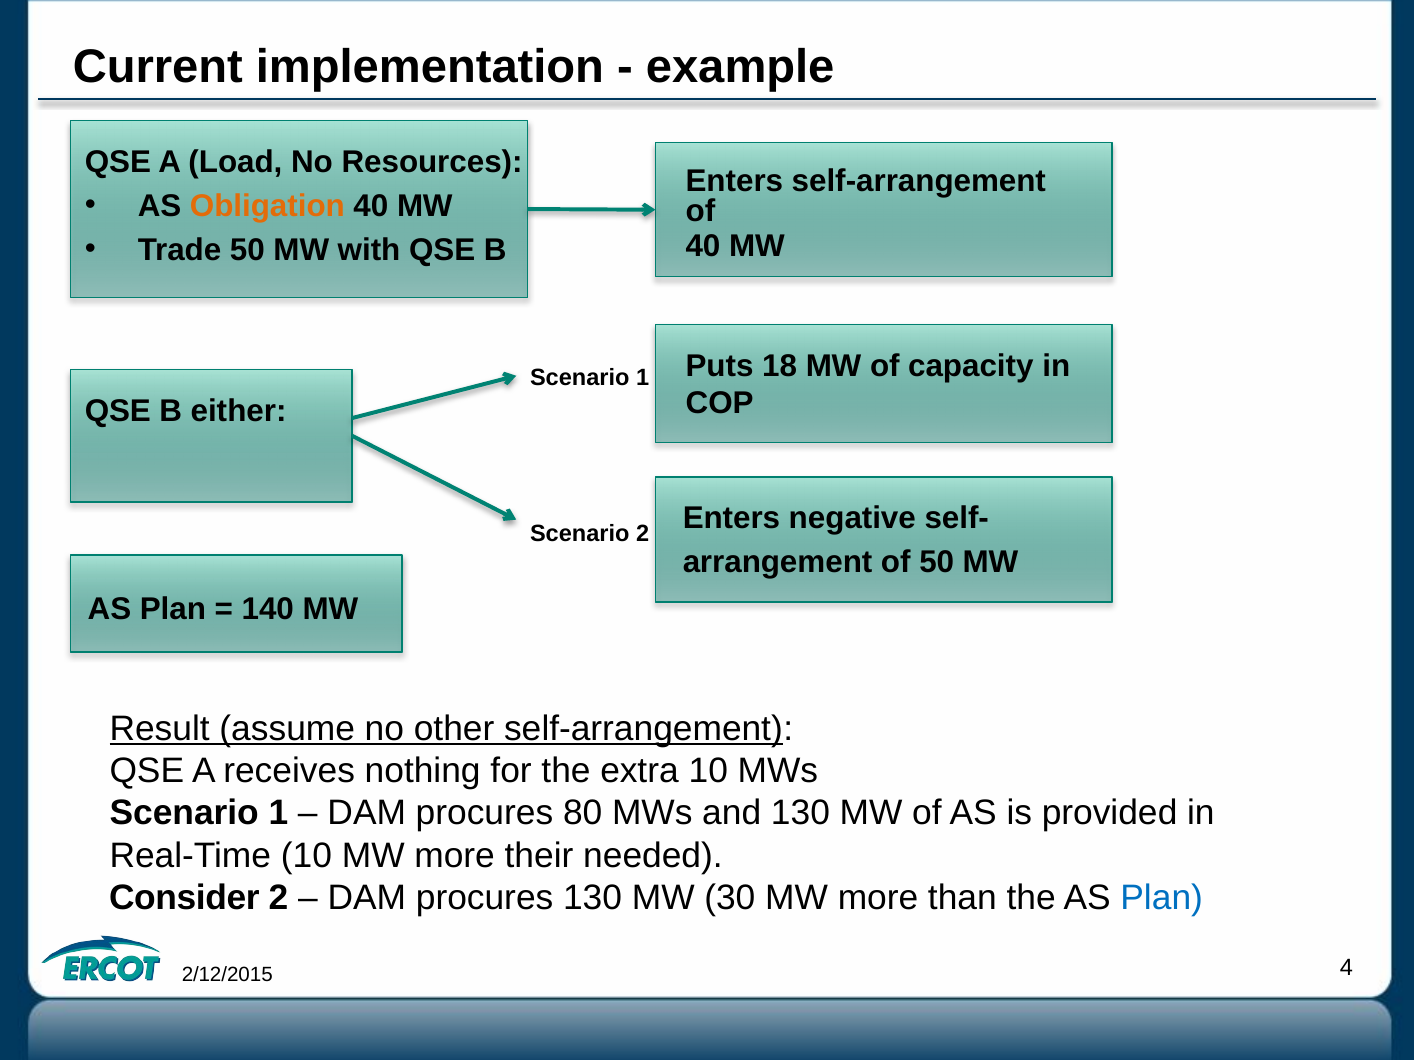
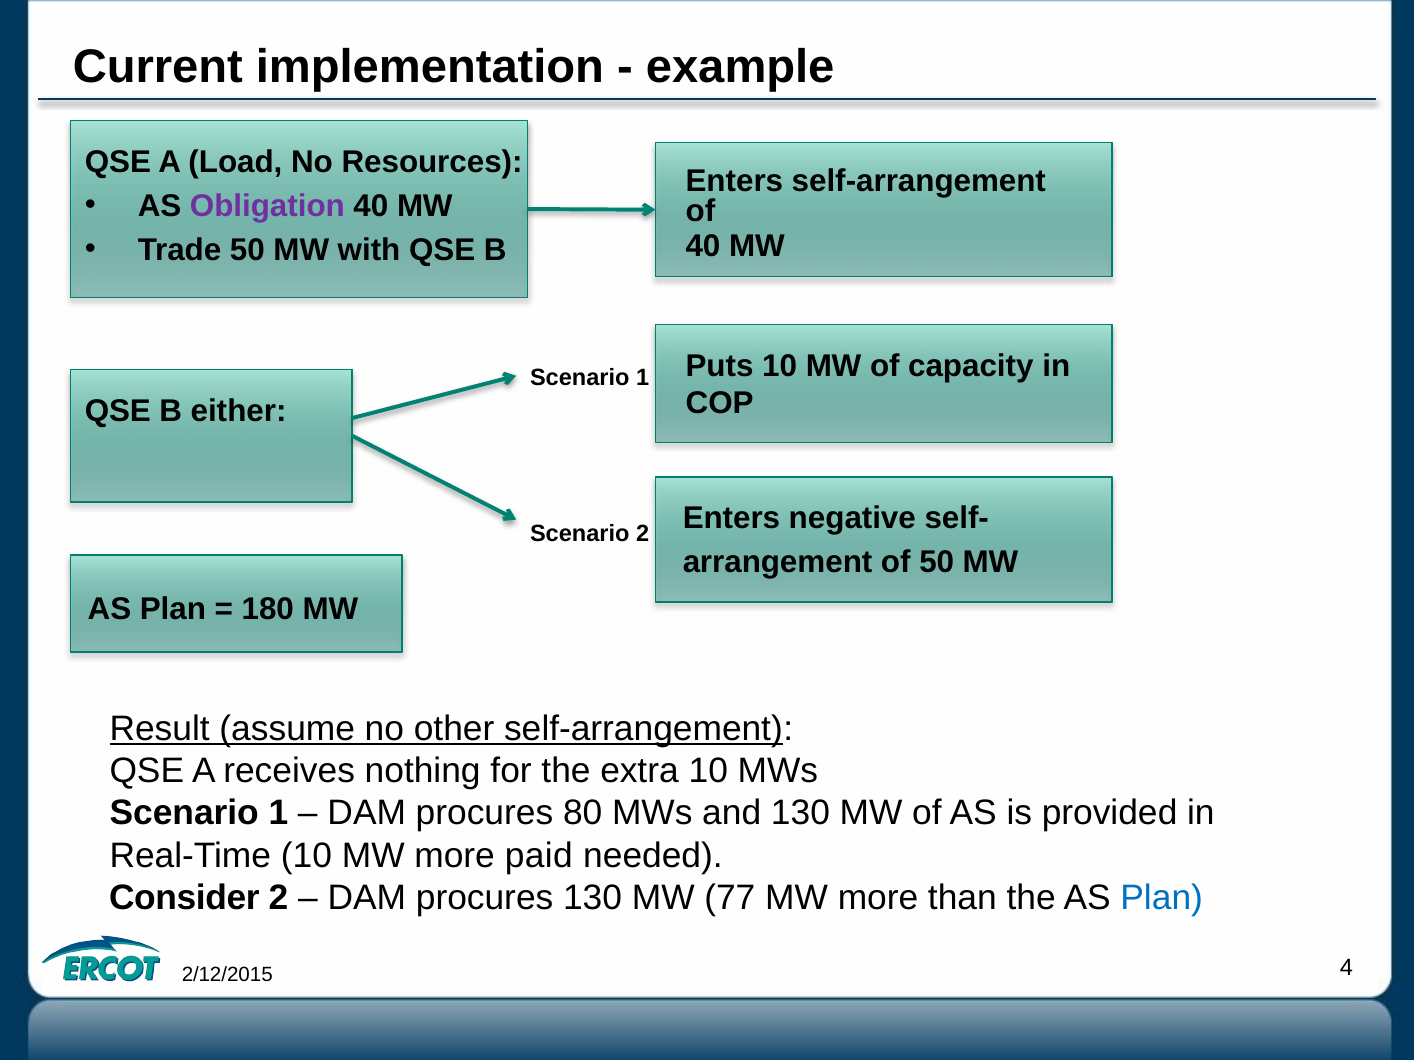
Obligation colour: orange -> purple
Puts 18: 18 -> 10
140: 140 -> 180
their: their -> paid
30: 30 -> 77
